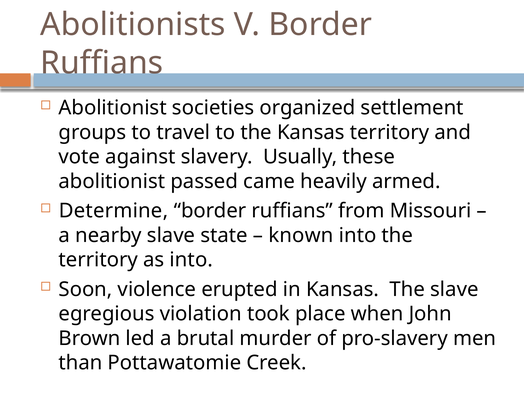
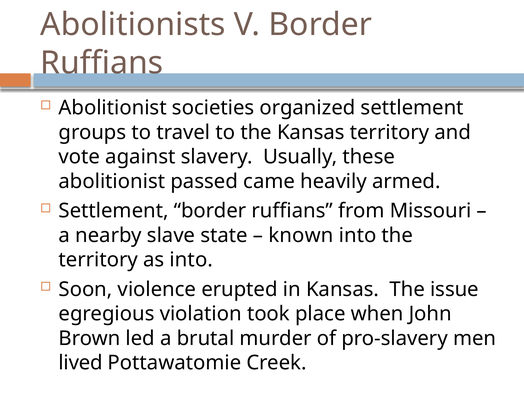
Determine at (113, 211): Determine -> Settlement
The slave: slave -> issue
than: than -> lived
